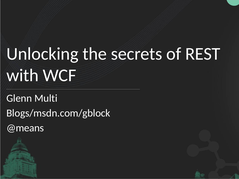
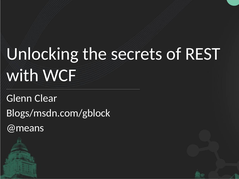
Multi: Multi -> Clear
